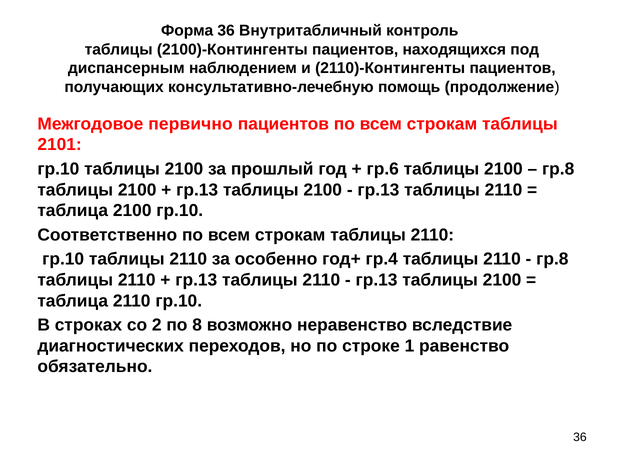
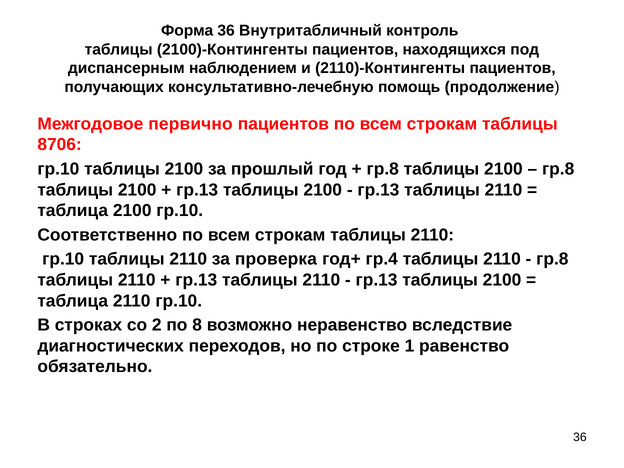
2101: 2101 -> 8706
гр.6 at (383, 169): гр.6 -> гр.8
особенно: особенно -> проверка
